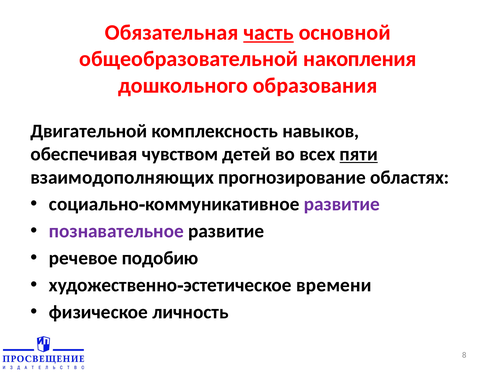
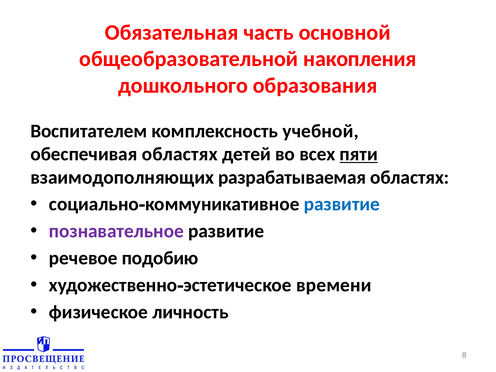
часть underline: present -> none
Двигательной: Двигательной -> Воспитателем
навыков: навыков -> учебной
обеспечивая чувством: чувством -> областях
прогнозирование: прогнозирование -> разрабатываемая
развитие at (342, 204) colour: purple -> blue
